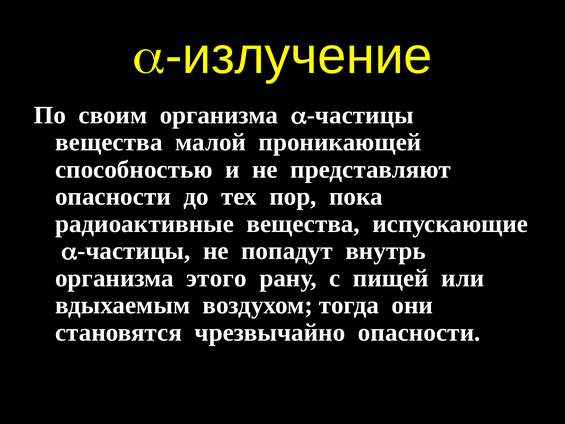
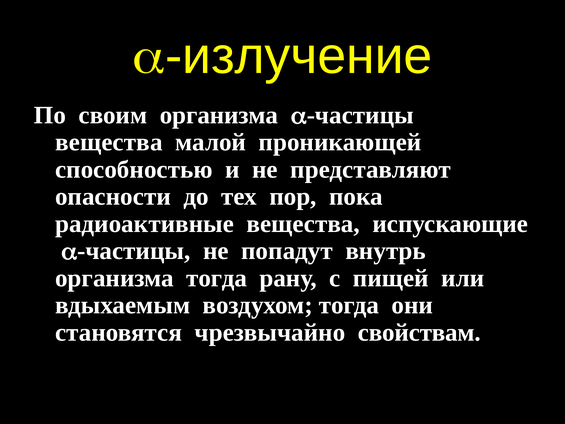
организма этого: этого -> тогда
чрезвычайно опасности: опасности -> свойствам
